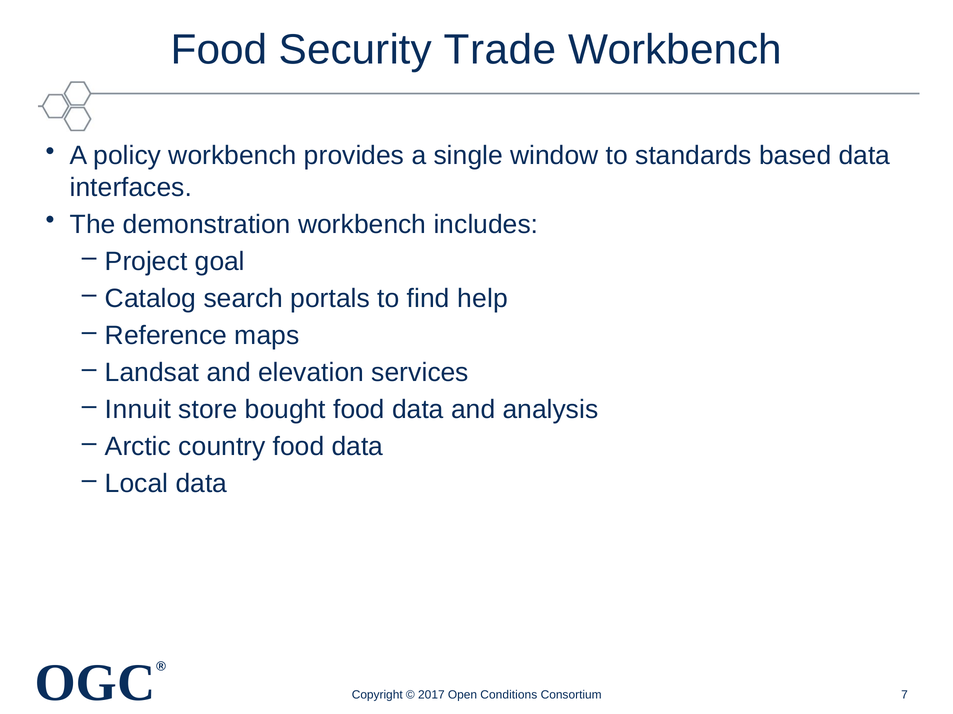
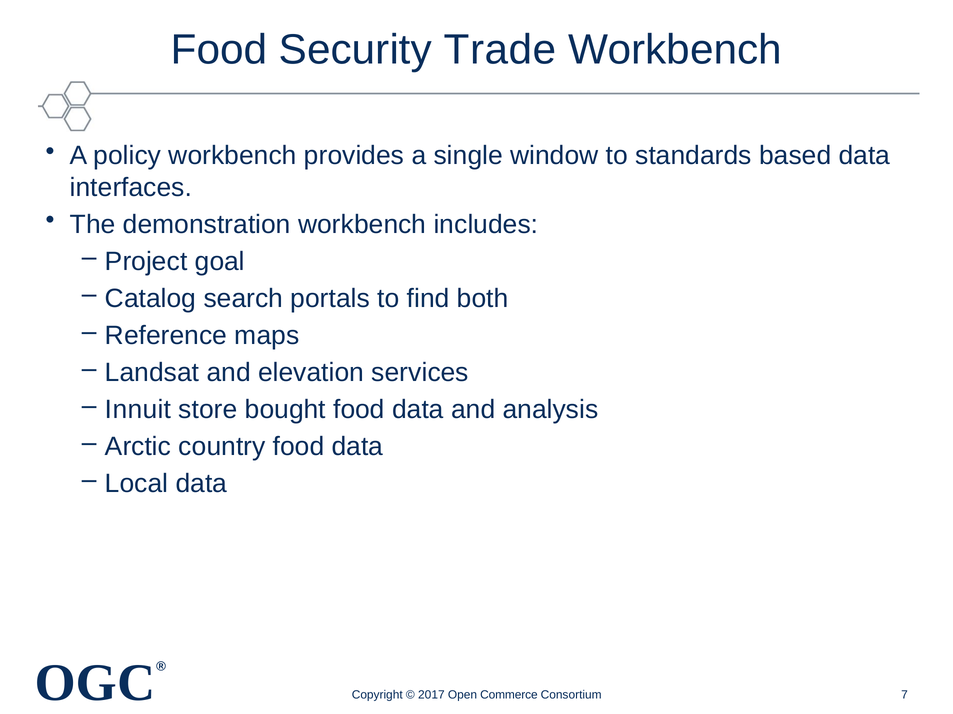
help: help -> both
Conditions: Conditions -> Commerce
